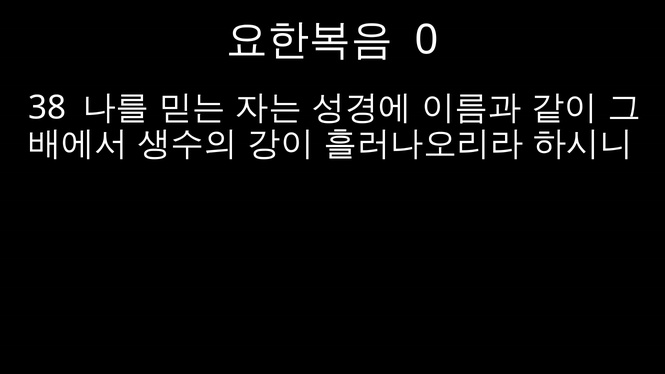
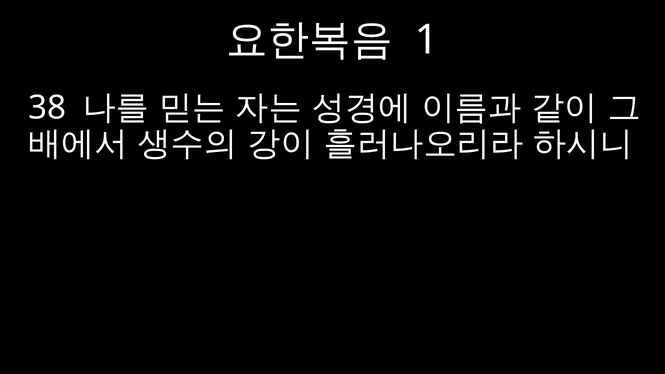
0: 0 -> 1
